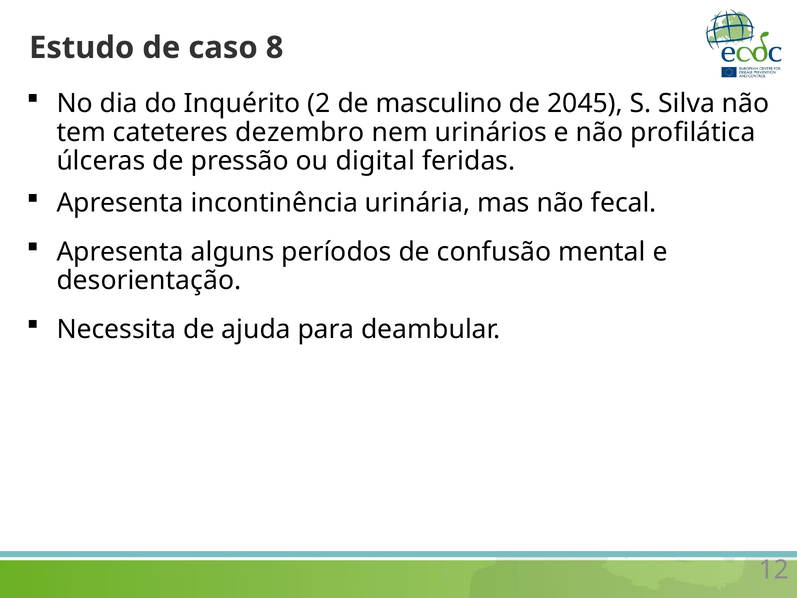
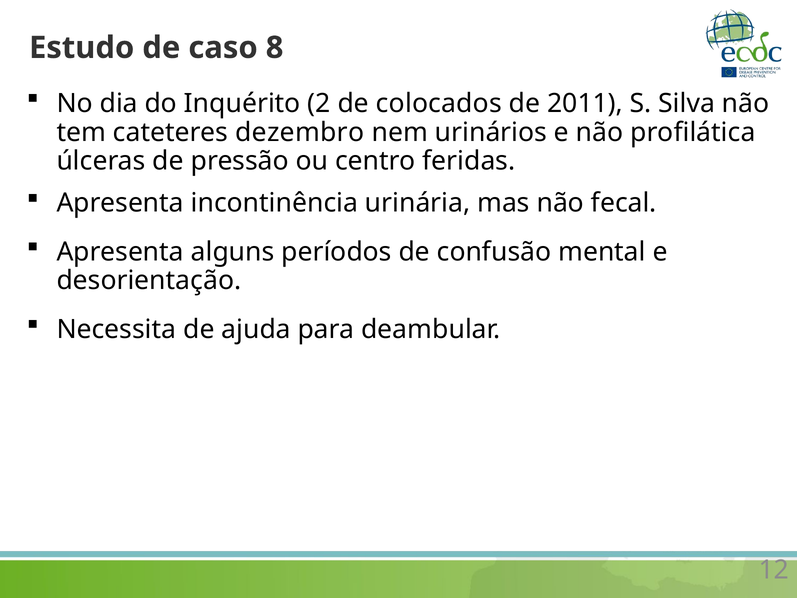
masculino: masculino -> colocados
2045: 2045 -> 2011
digital: digital -> centro
